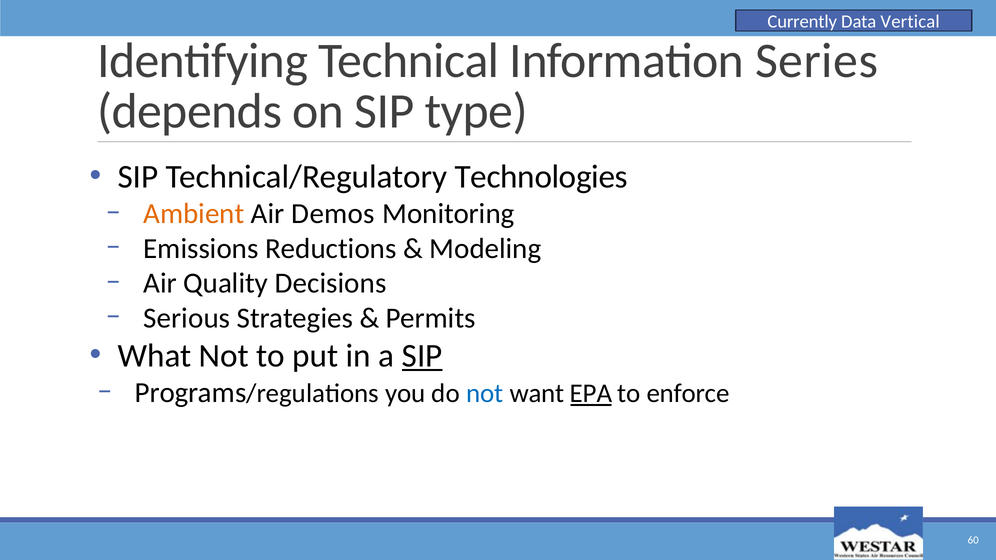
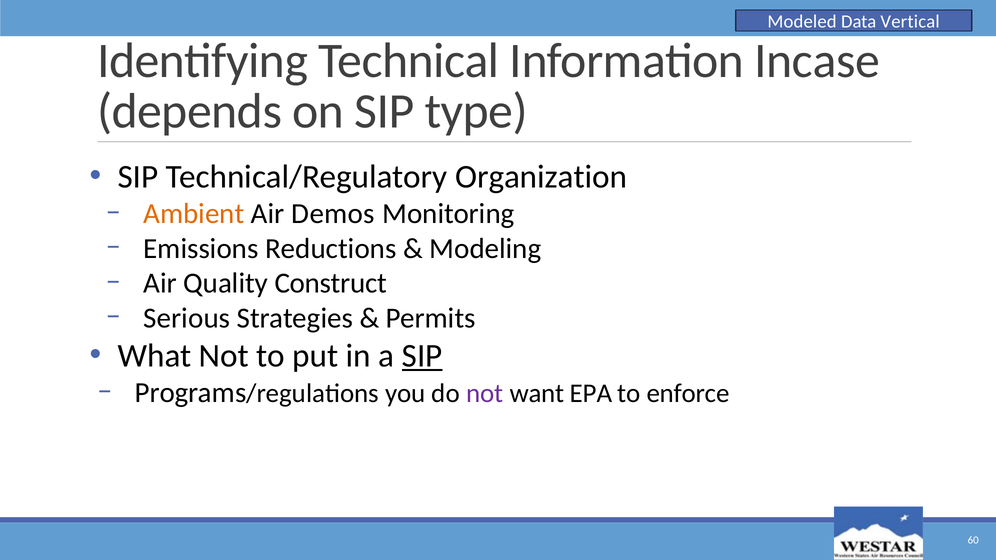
Currently: Currently -> Modeled
Series: Series -> Incase
Technologies: Technologies -> Organization
Decisions: Decisions -> Construct
not at (485, 394) colour: blue -> purple
EPA underline: present -> none
